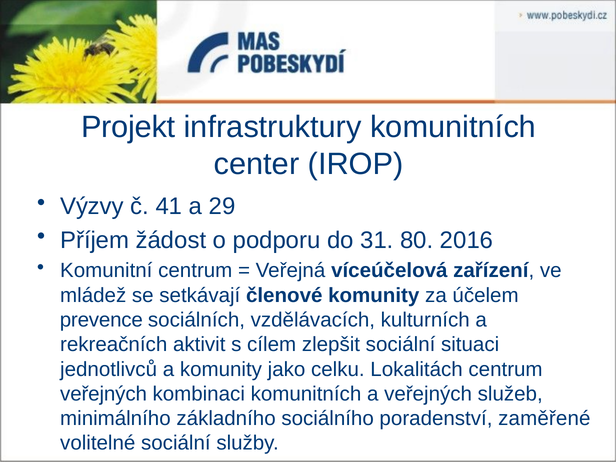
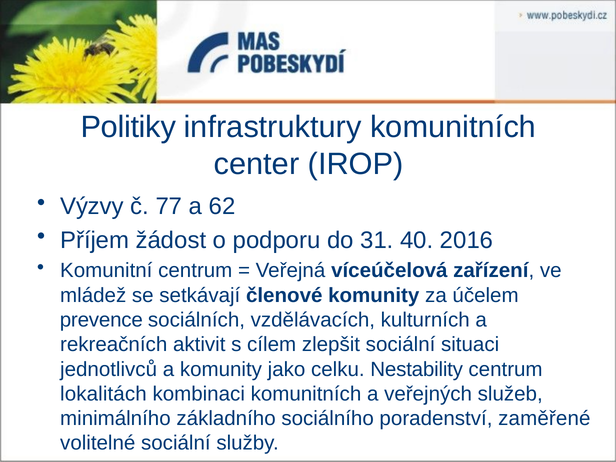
Projekt: Projekt -> Politiky
41: 41 -> 77
29: 29 -> 62
80: 80 -> 40
Lokalitách: Lokalitách -> Nestability
veřejných at (104, 394): veřejných -> lokalitách
